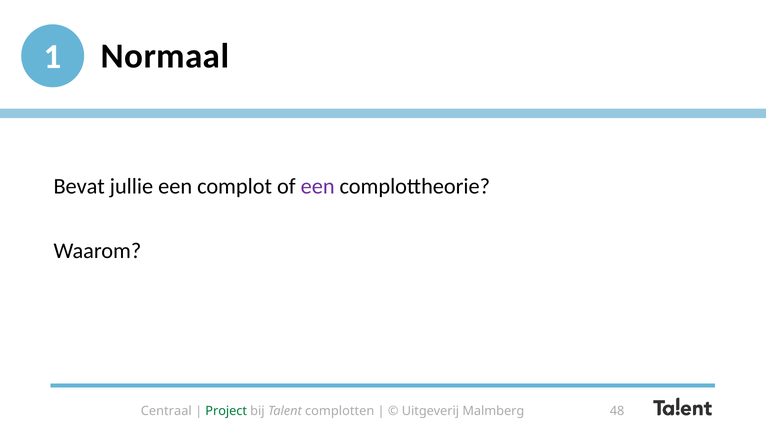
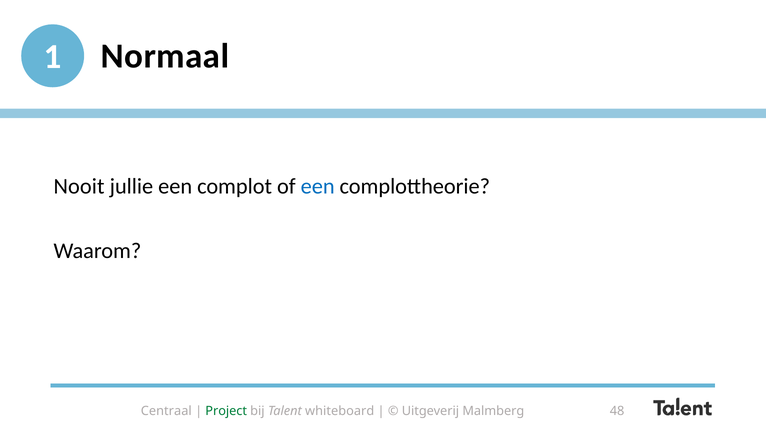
Bevat: Bevat -> Nooit
een at (318, 187) colour: purple -> blue
complotten: complotten -> whiteboard
